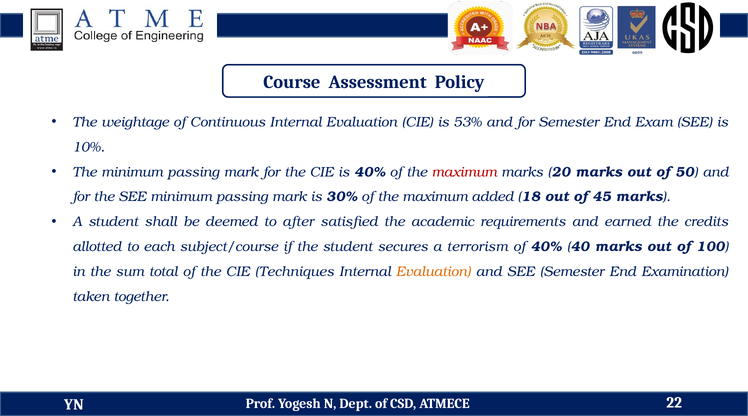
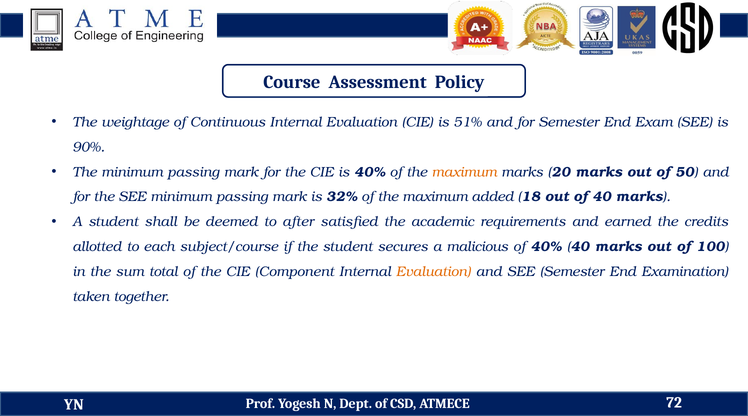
53%: 53% -> 51%
10%: 10% -> 90%
maximum at (464, 172) colour: red -> orange
30%: 30% -> 32%
of 45: 45 -> 40
terrorism: terrorism -> malicious
Techniques: Techniques -> Component
22: 22 -> 72
